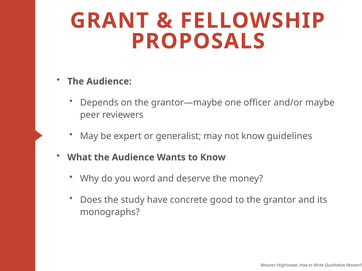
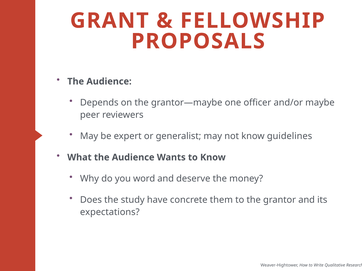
good: good -> them
monographs: monographs -> expectations
